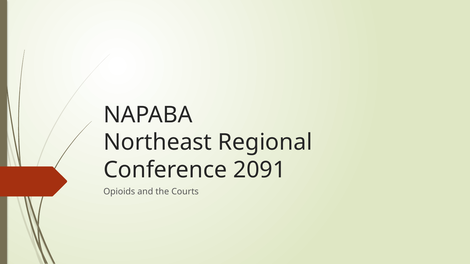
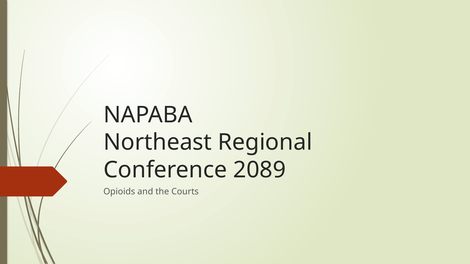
2091: 2091 -> 2089
